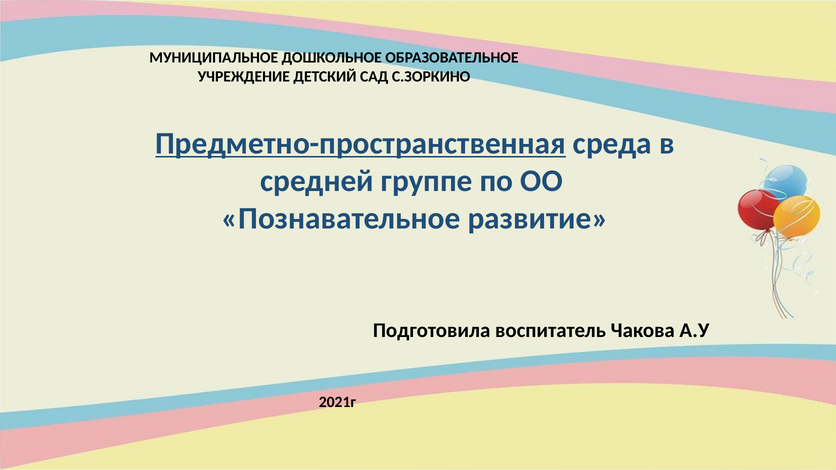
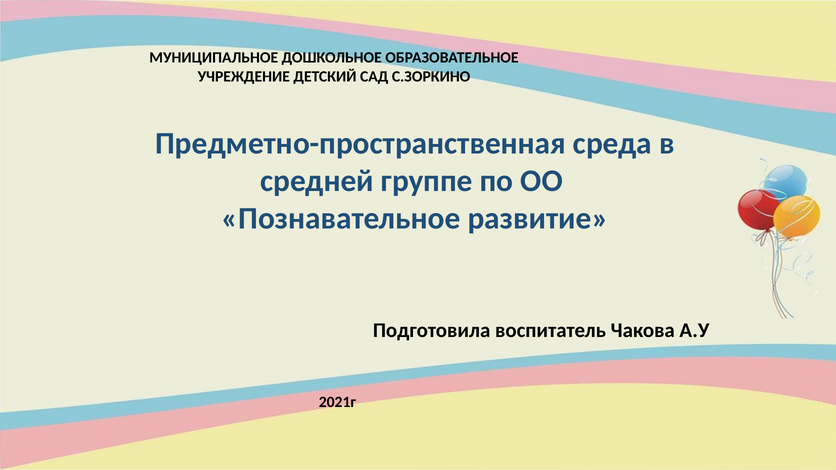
Предметно-пространственная underline: present -> none
